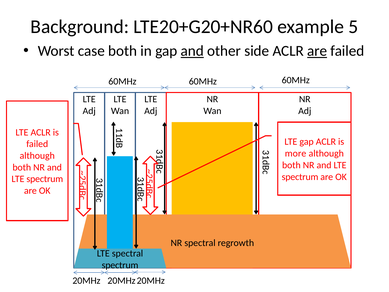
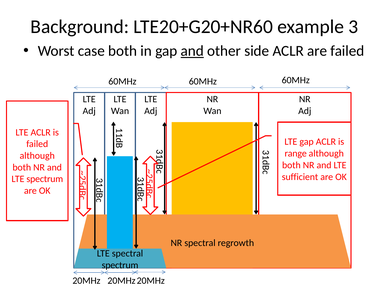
example 5: 5 -> 3
are at (317, 51) underline: present -> none
more: more -> range
spectrum at (300, 177): spectrum -> sufficient
